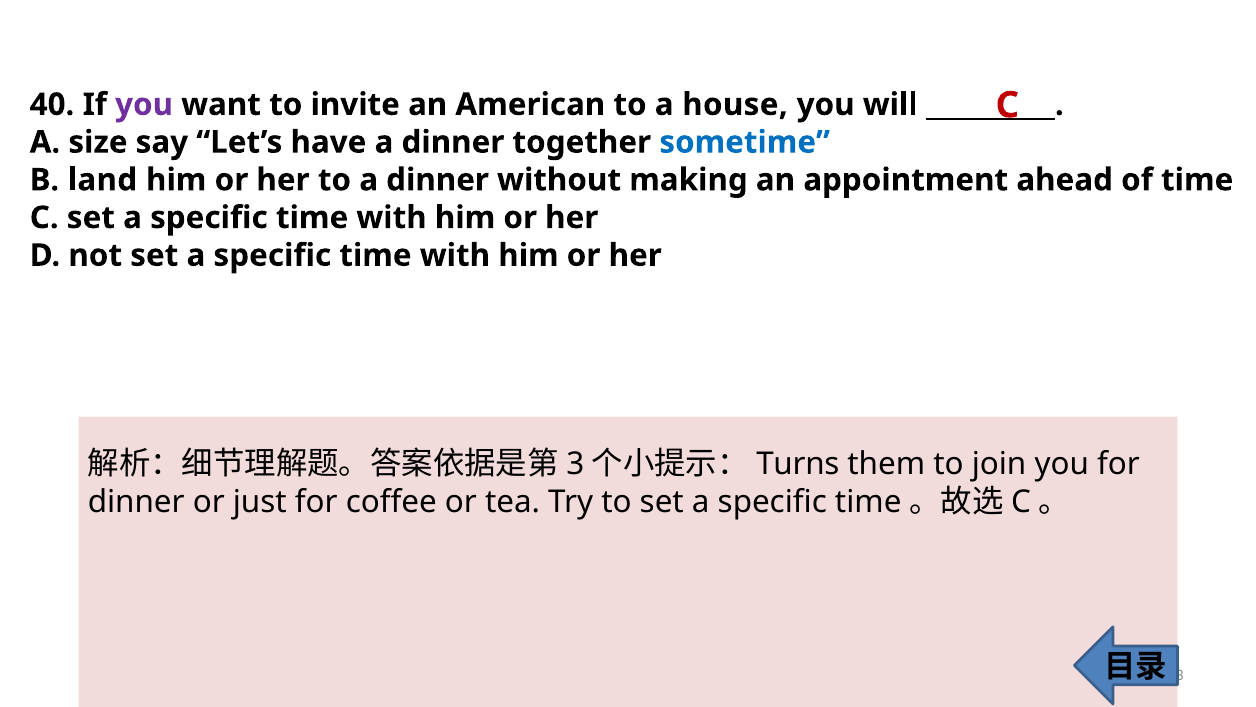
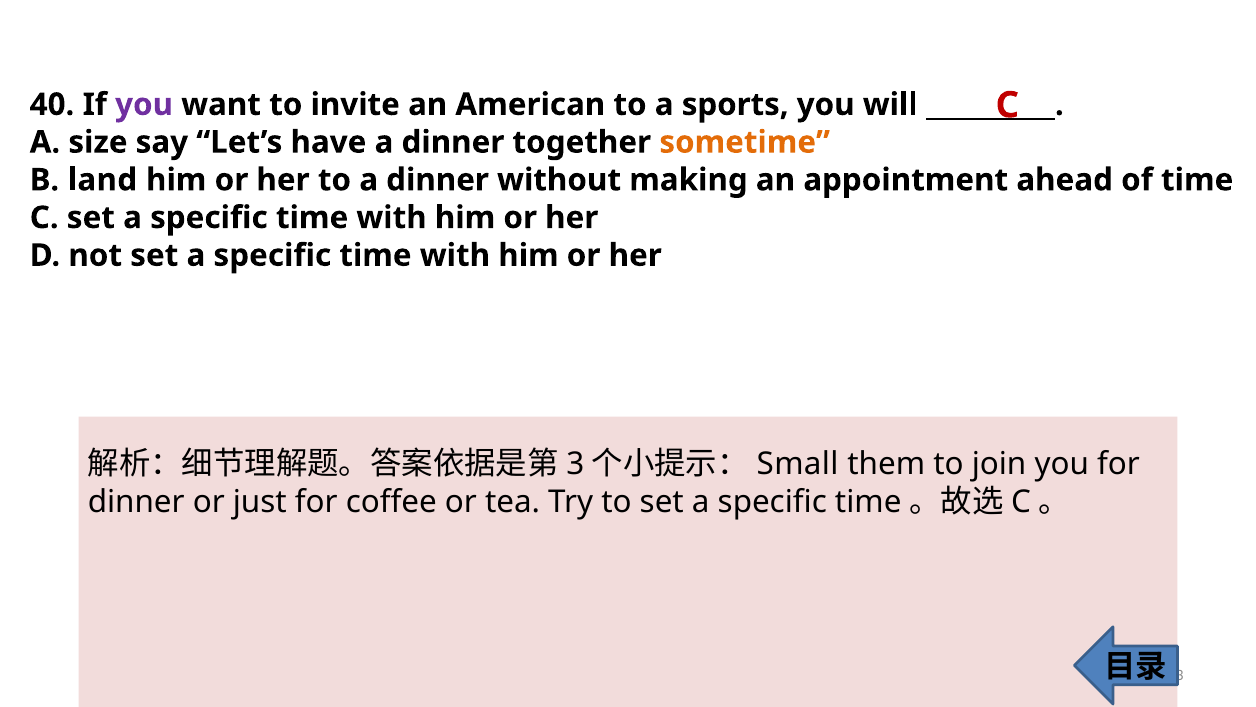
house: house -> sports
sometime colour: blue -> orange
Turns: Turns -> Small
